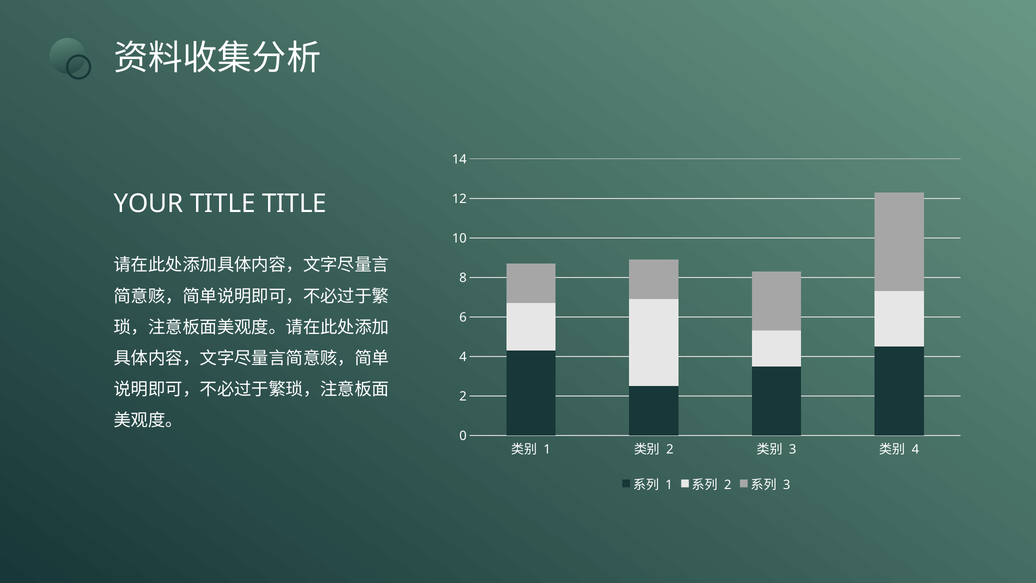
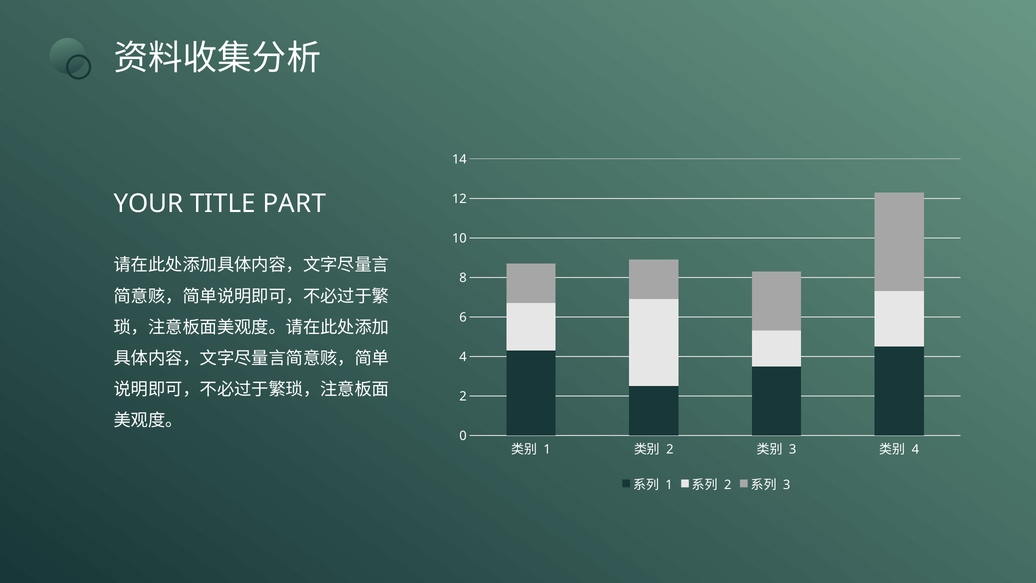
TITLE TITLE: TITLE -> PART
